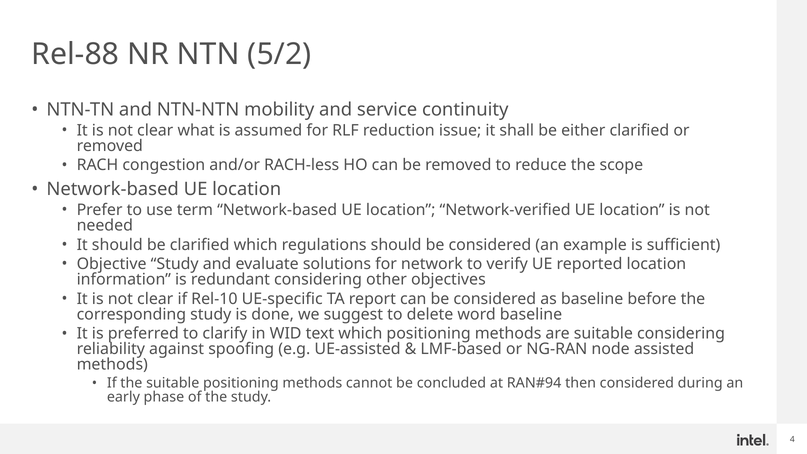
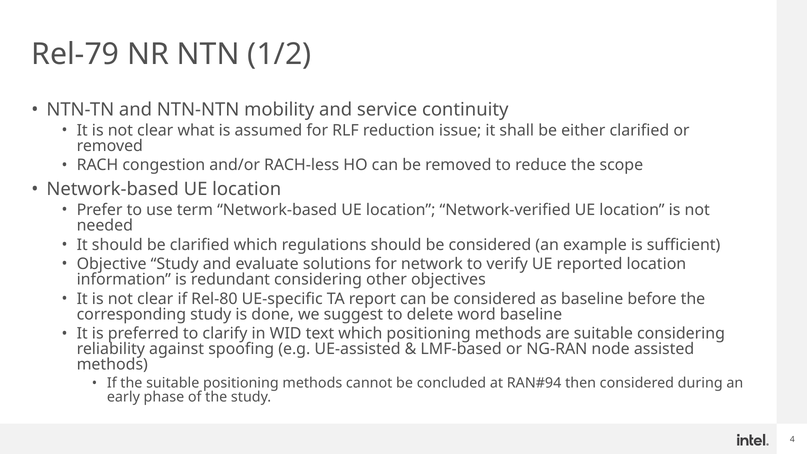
Rel-88: Rel-88 -> Rel-79
5/2: 5/2 -> 1/2
Rel-10: Rel-10 -> Rel-80
